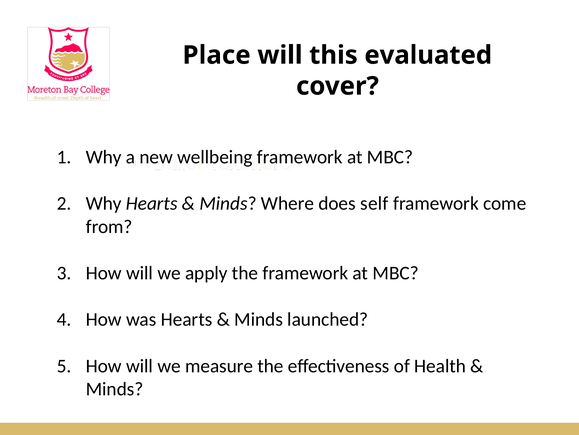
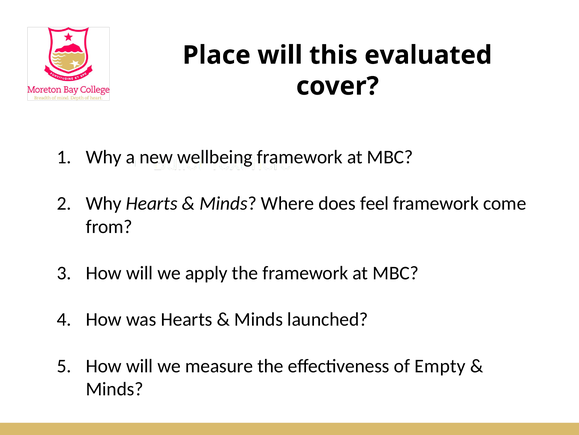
self: self -> feel
Health: Health -> Empty
